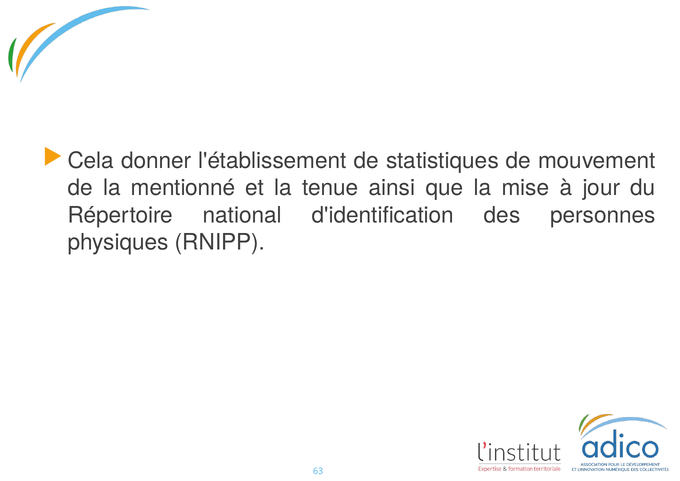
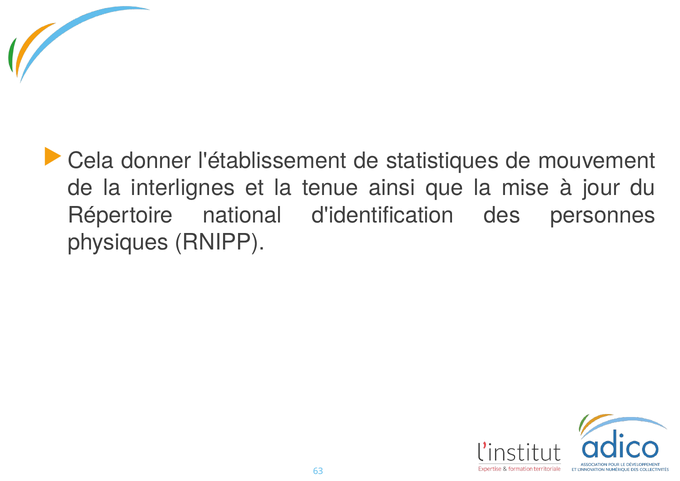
mentionné: mentionné -> interlignes
